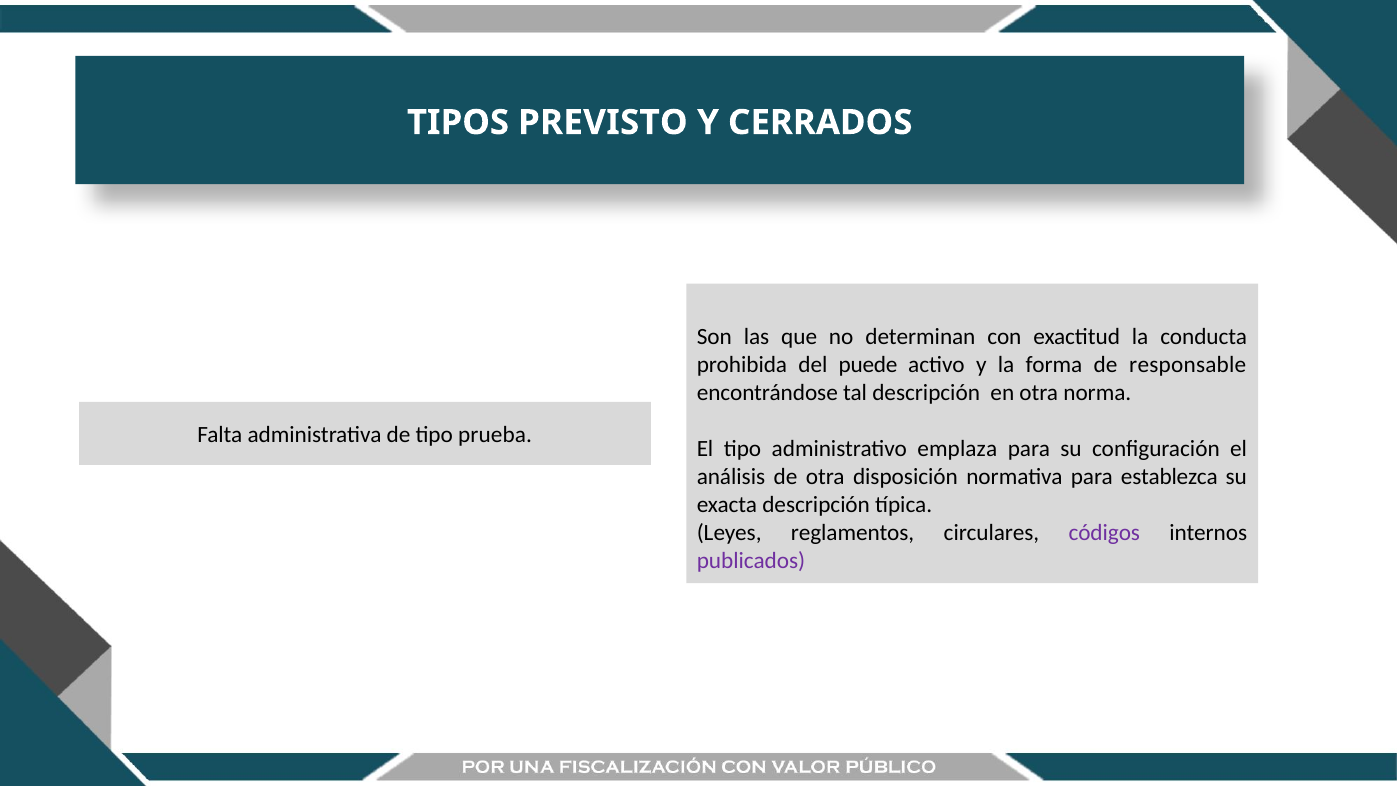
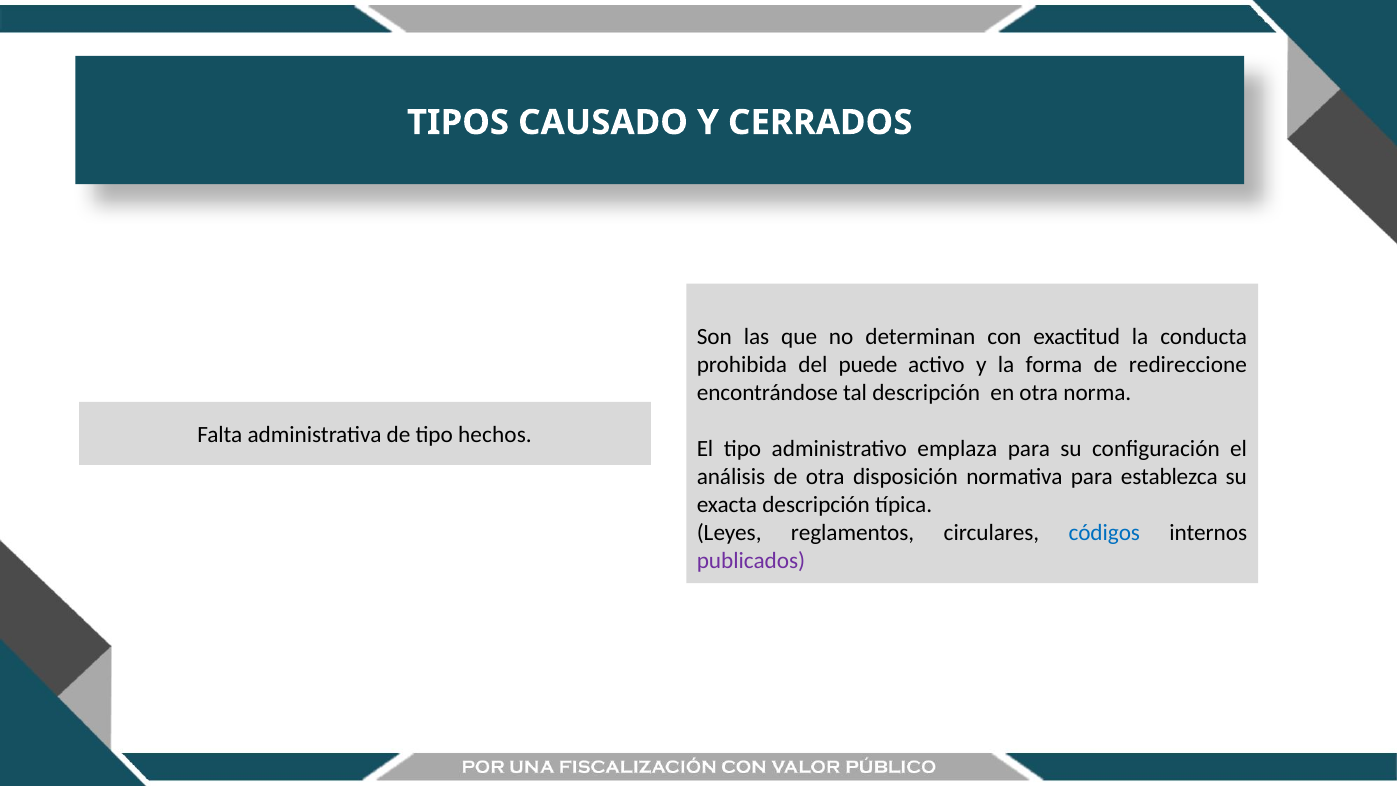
PREVISTO: PREVISTO -> CAUSADO
responsable: responsable -> redireccione
prueba: prueba -> hechos
códigos colour: purple -> blue
